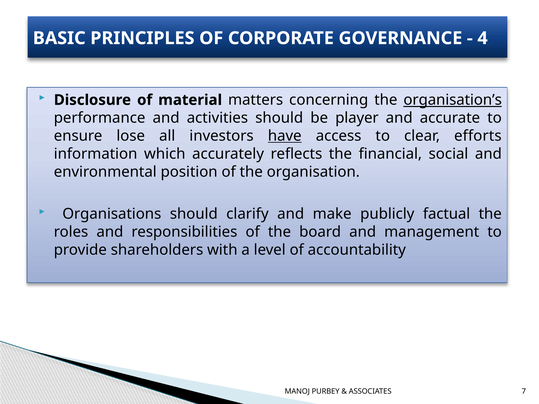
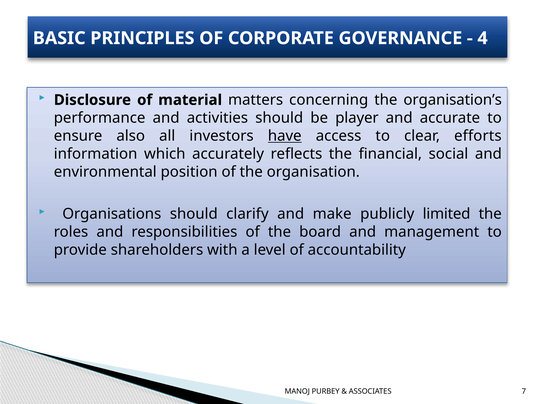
organisation’s underline: present -> none
lose: lose -> also
factual: factual -> limited
